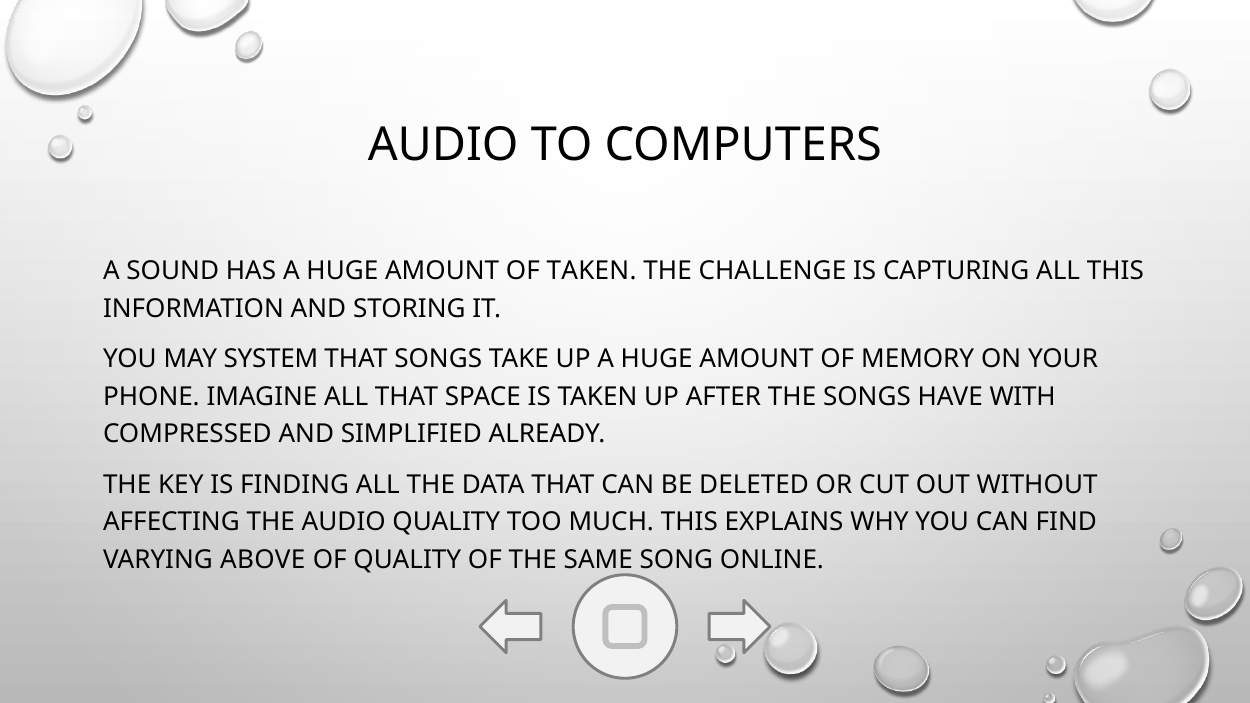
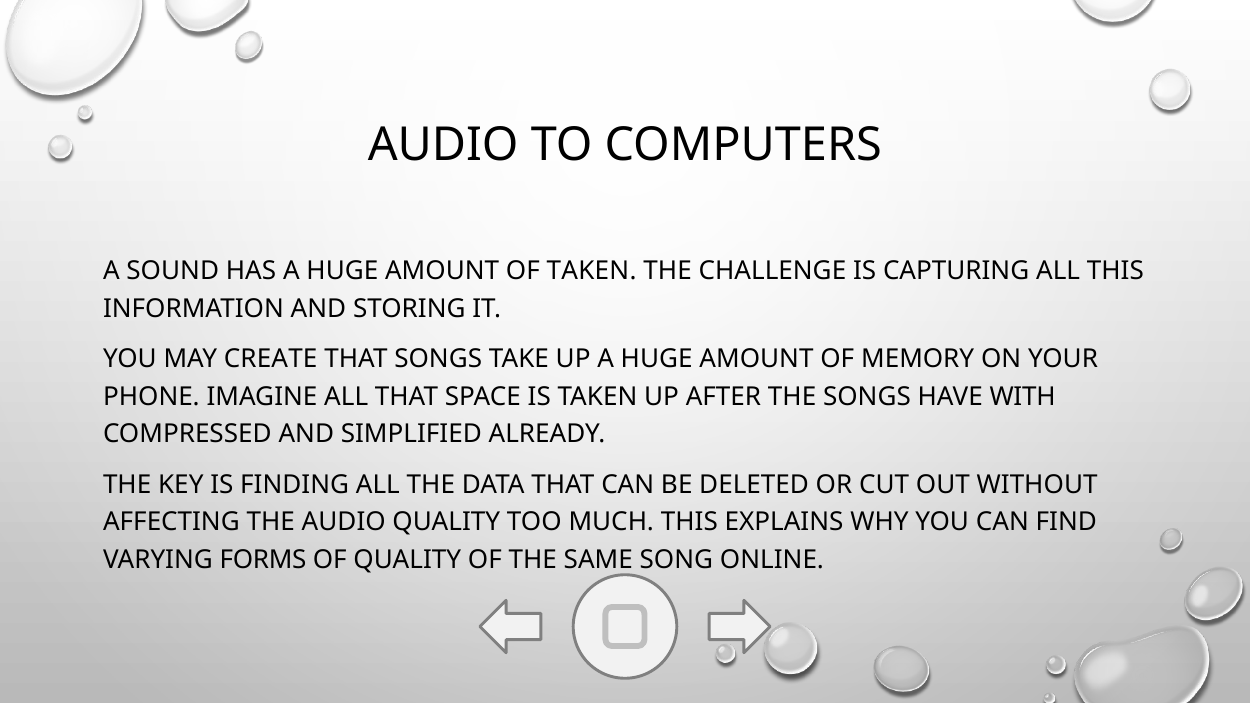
SYSTEM: SYSTEM -> CREATE
ABOVE: ABOVE -> FORMS
